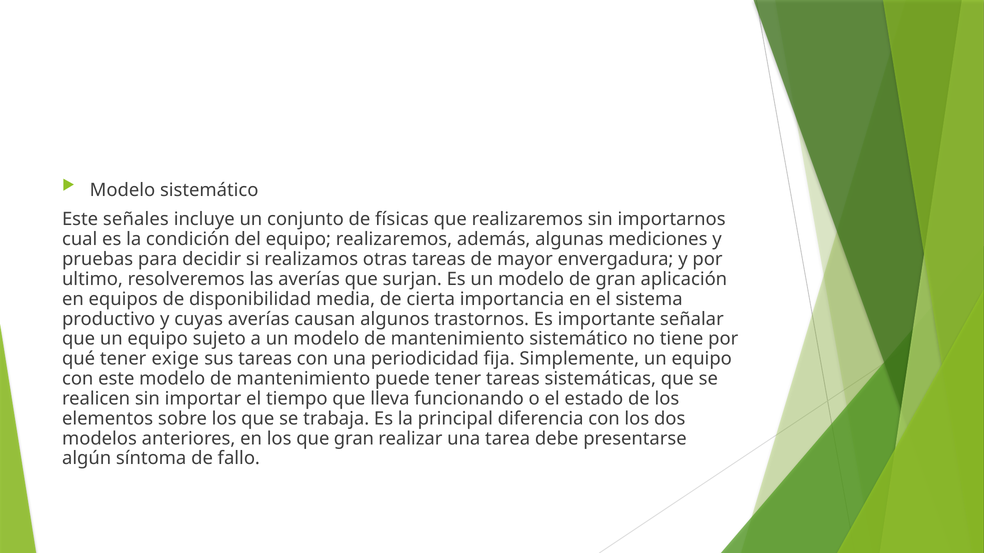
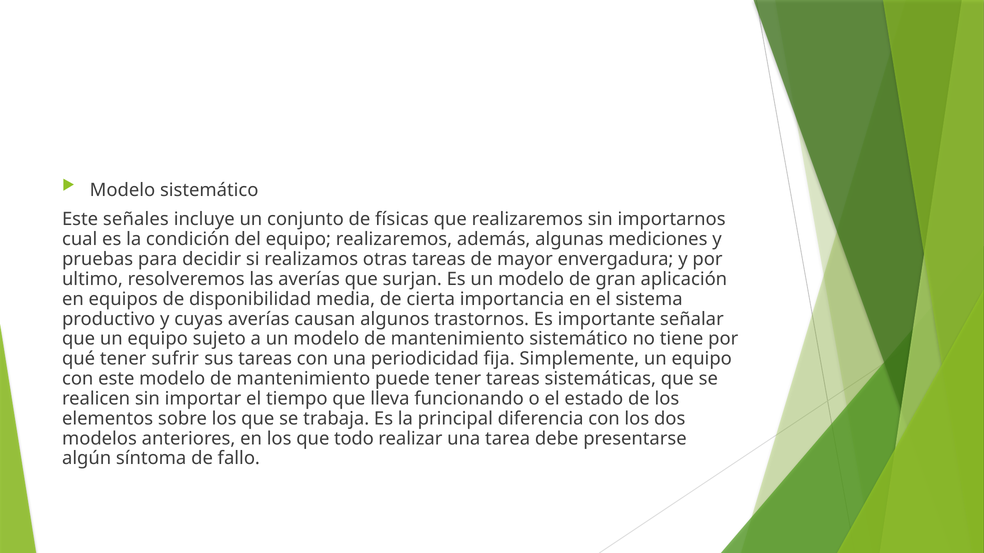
exige: exige -> sufrir
que gran: gran -> todo
